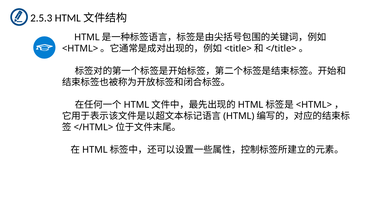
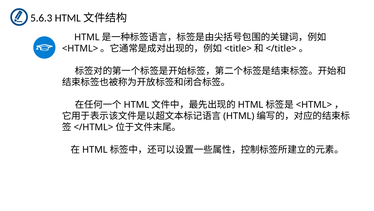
2.5.3: 2.5.3 -> 5.6.3
